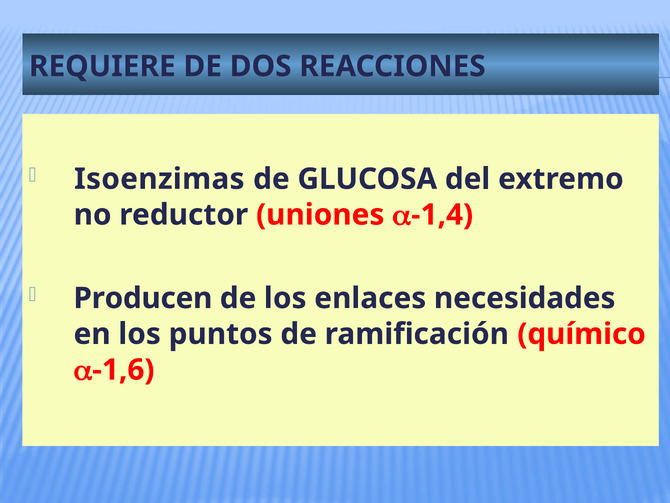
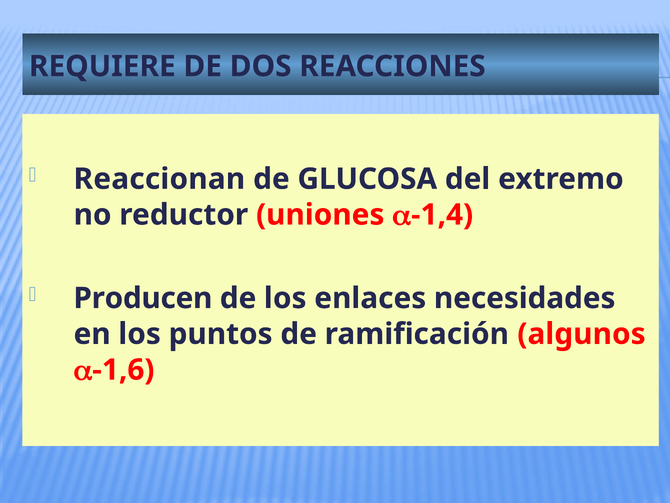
Isoenzimas: Isoenzimas -> Reaccionan
químico: químico -> algunos
